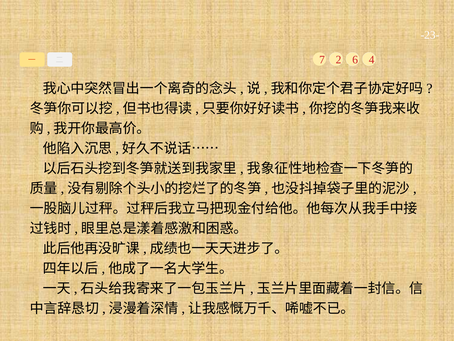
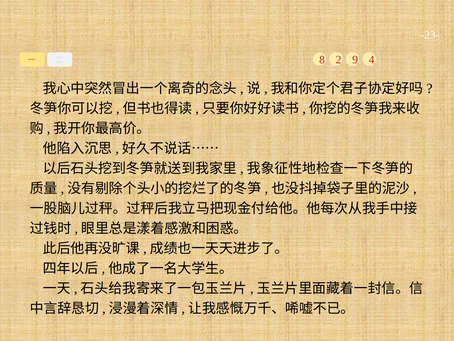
7: 7 -> 8
6: 6 -> 9
